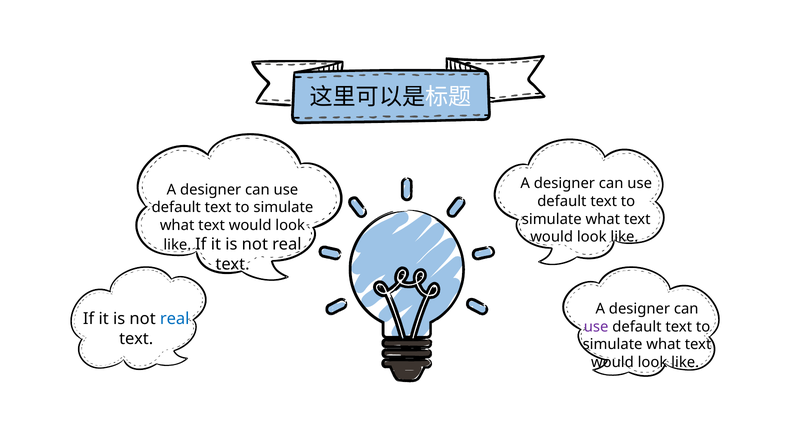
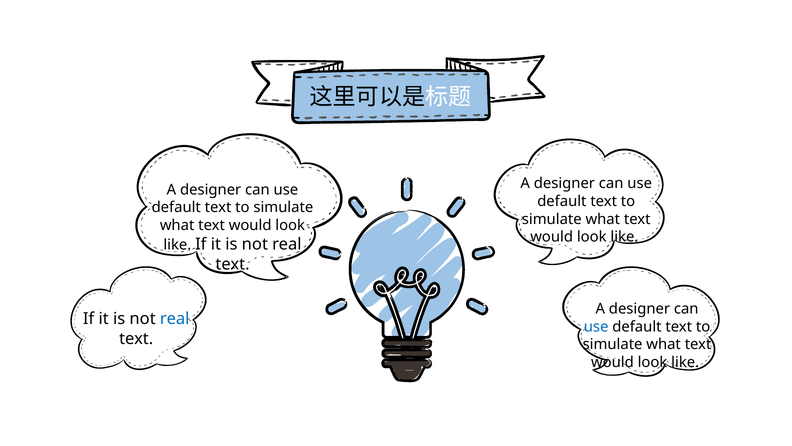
use at (596, 326) colour: purple -> blue
